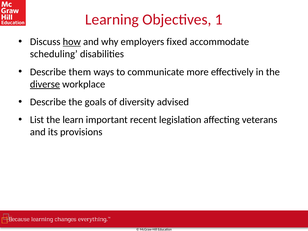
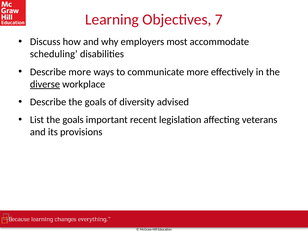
1: 1 -> 7
how underline: present -> none
fixed: fixed -> most
Describe them: them -> more
List the learn: learn -> goals
